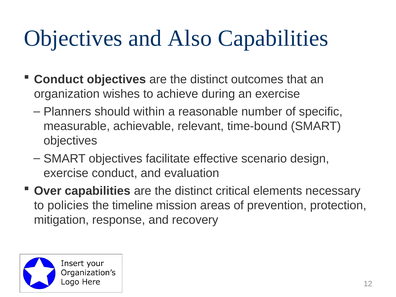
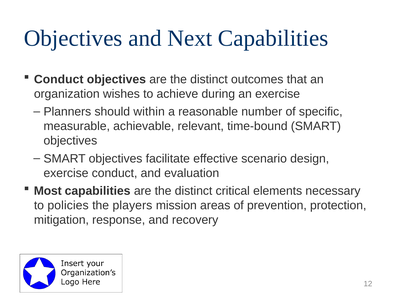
Also: Also -> Next
Over: Over -> Most
timeline: timeline -> players
